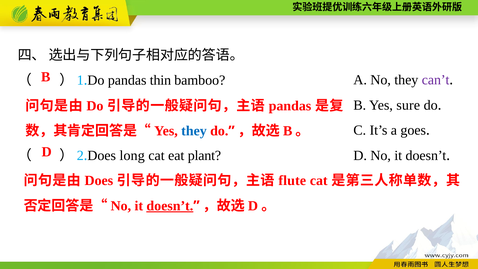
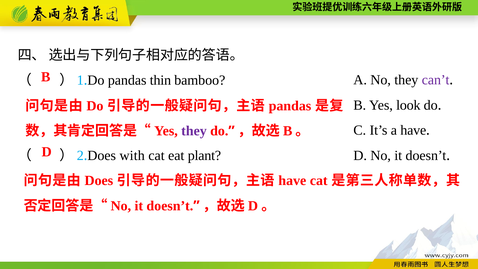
sure: sure -> look
a goes: goes -> have
they at (194, 131) colour: blue -> purple
long: long -> with
flute at (292, 181): flute -> have
doesn’t at (170, 206) underline: present -> none
